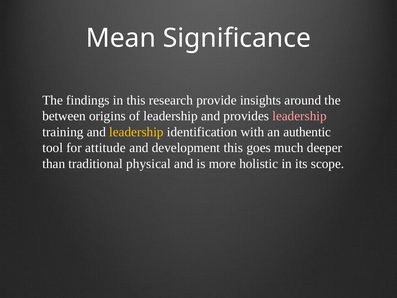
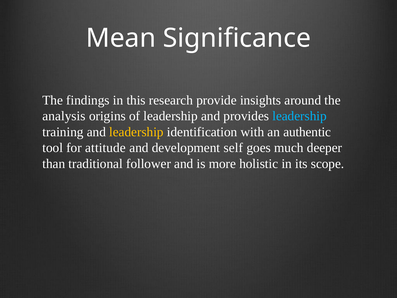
between: between -> analysis
leadership at (300, 116) colour: pink -> light blue
development this: this -> self
physical: physical -> follower
